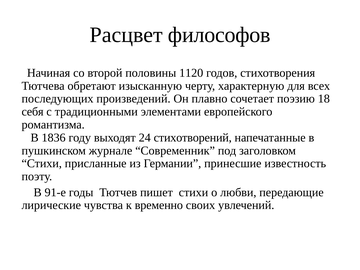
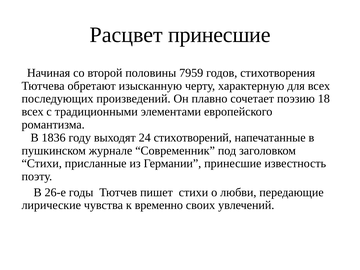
Расцвет философов: философов -> принесшие
1120: 1120 -> 7959
себя at (33, 112): себя -> всех
91-е: 91-е -> 26-е
